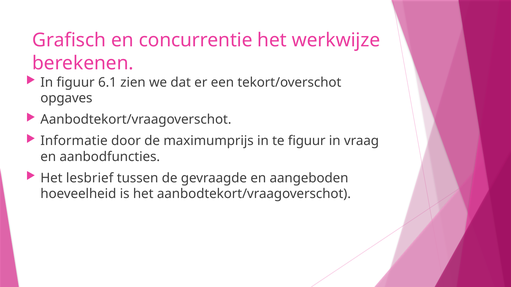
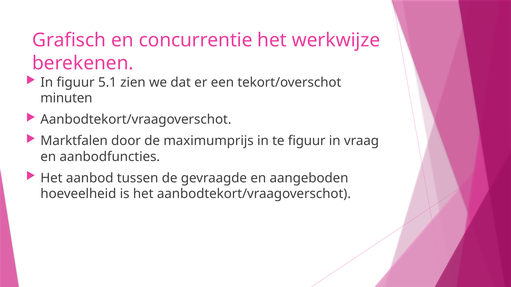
6.1: 6.1 -> 5.1
opgaves: opgaves -> minuten
Informatie: Informatie -> Marktfalen
lesbrief: lesbrief -> aanbod
